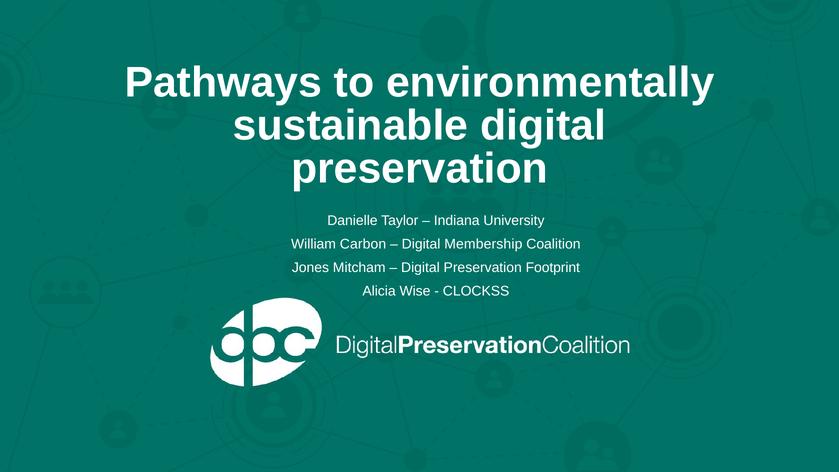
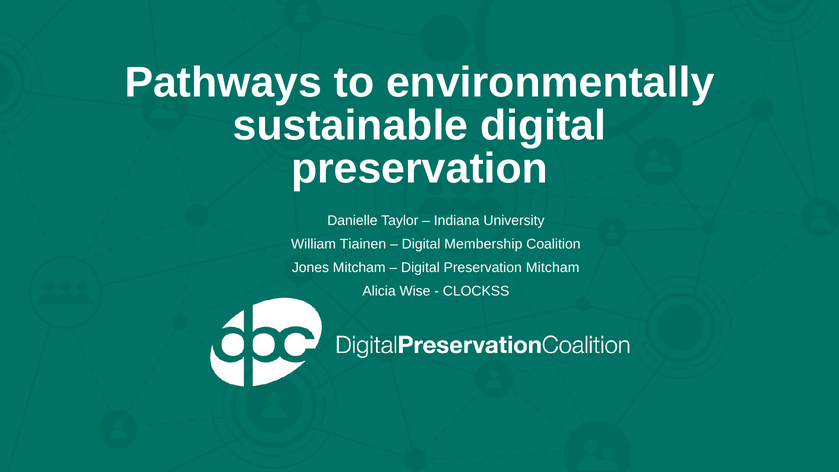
Carbon: Carbon -> Tiainen
Preservation Footprint: Footprint -> Mitcham
